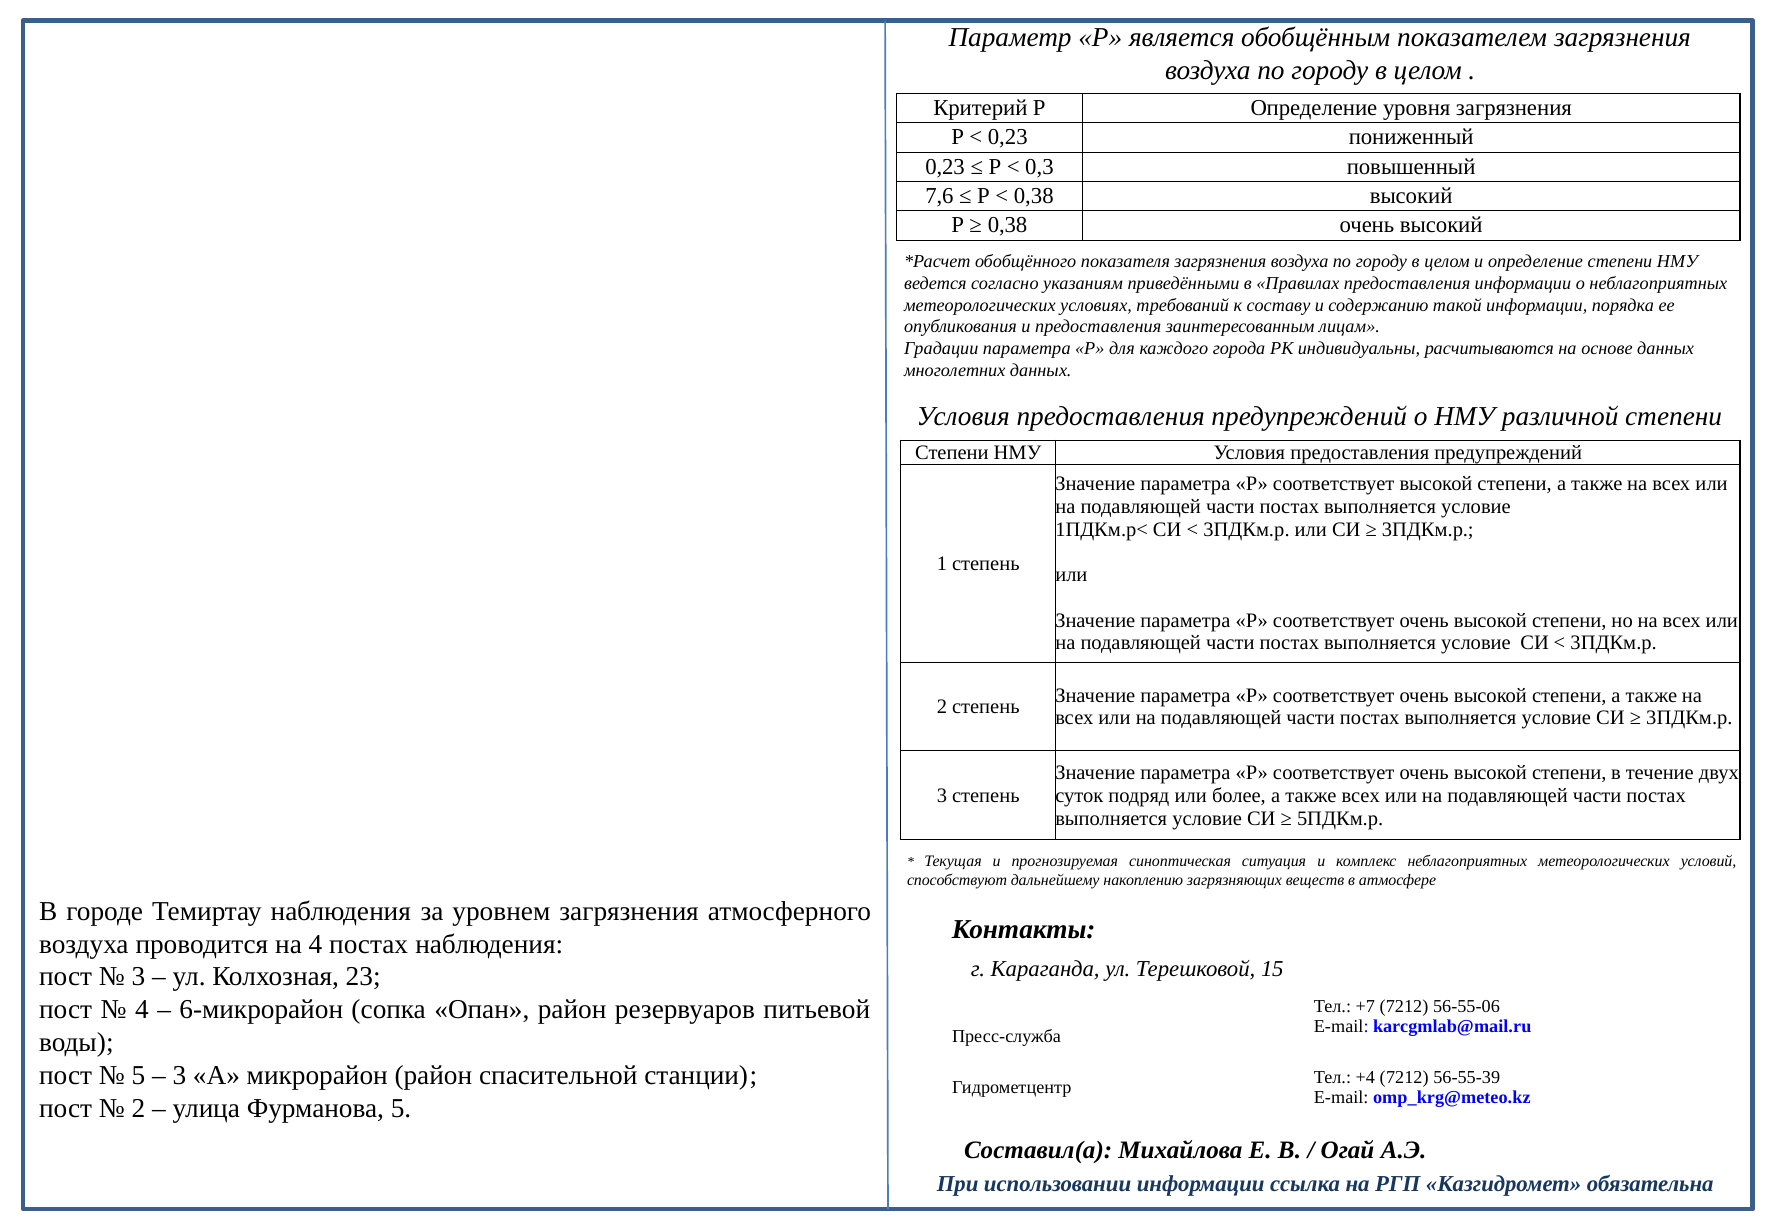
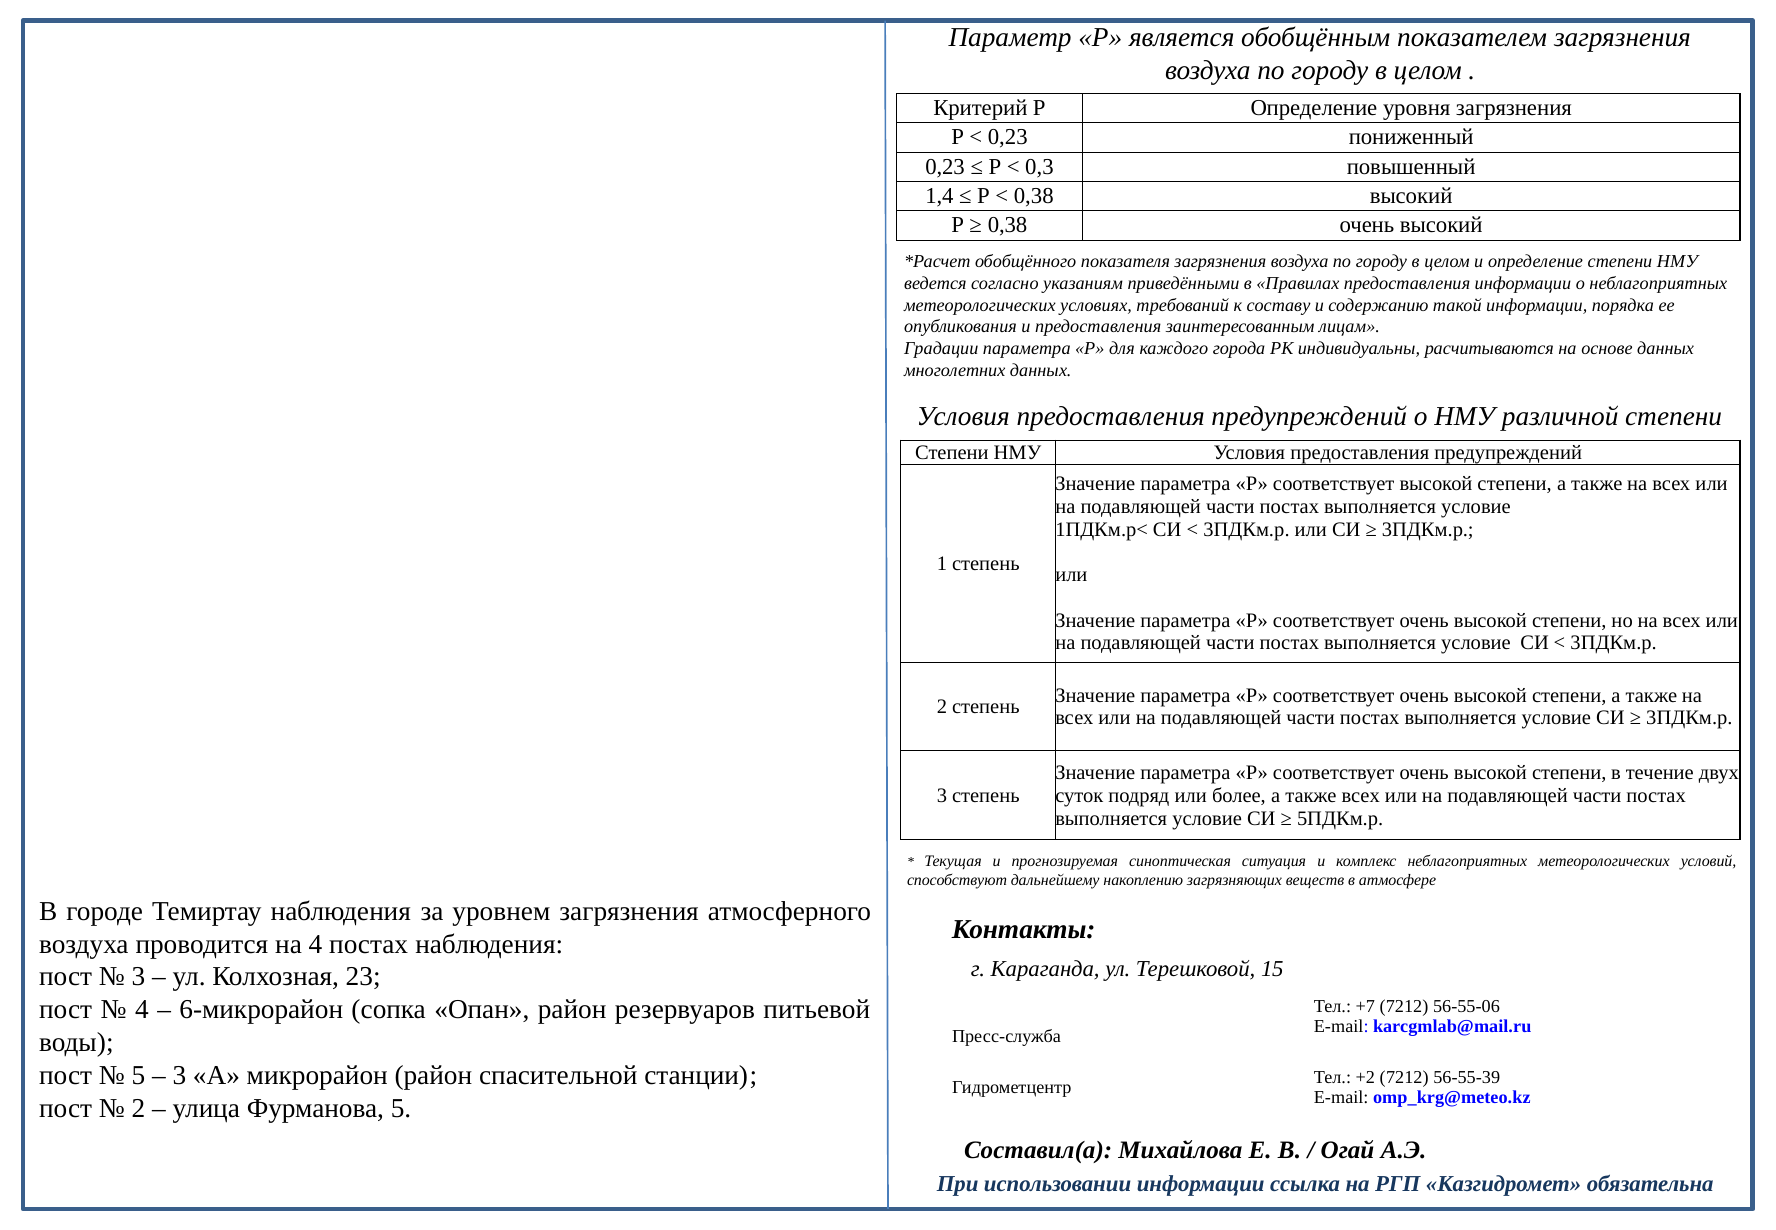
7,6: 7,6 -> 1,4
+4: +4 -> +2
